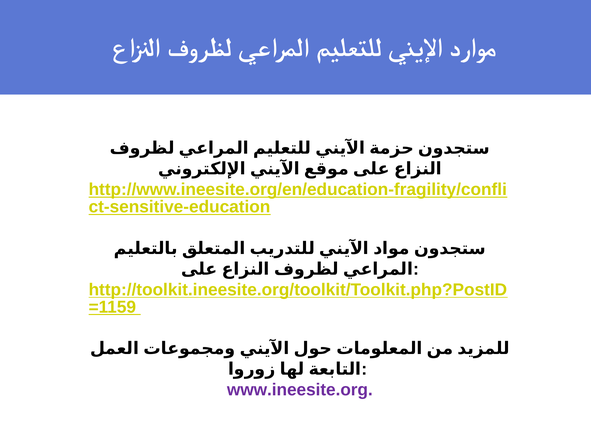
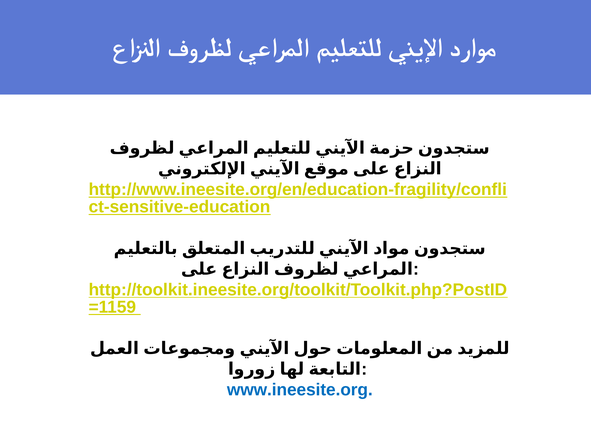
www.ineesite.org colour: purple -> blue
